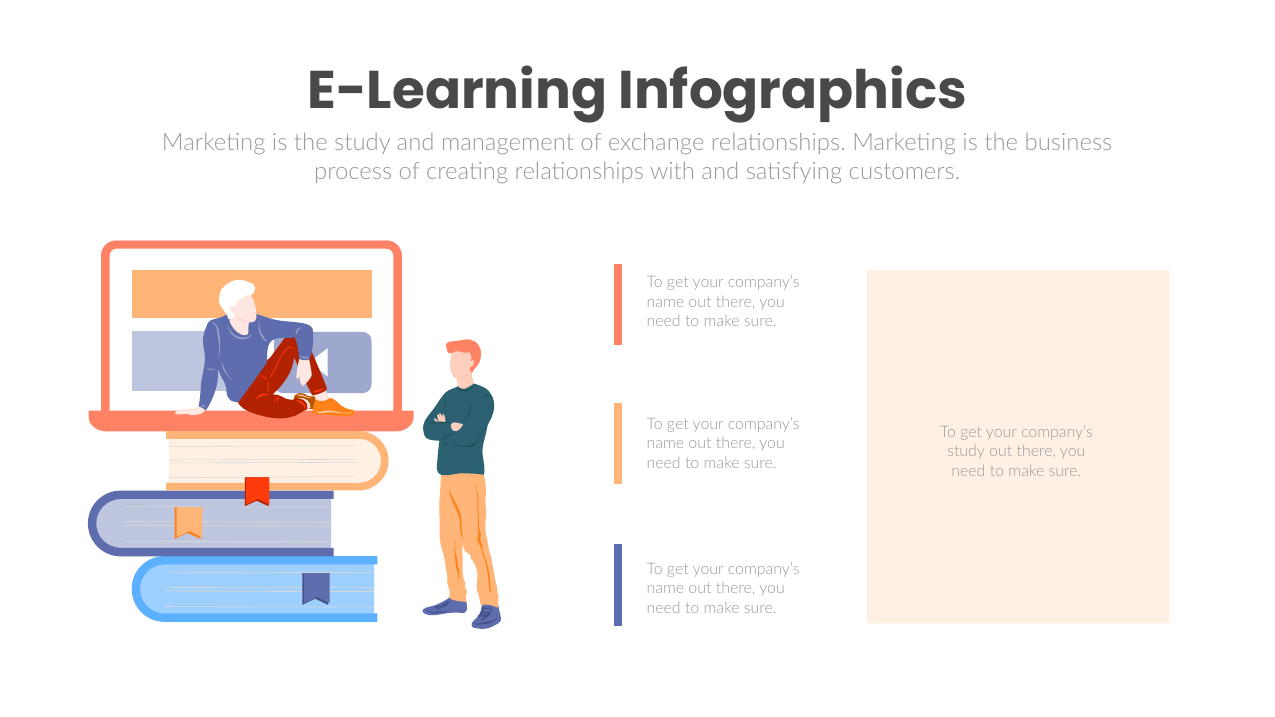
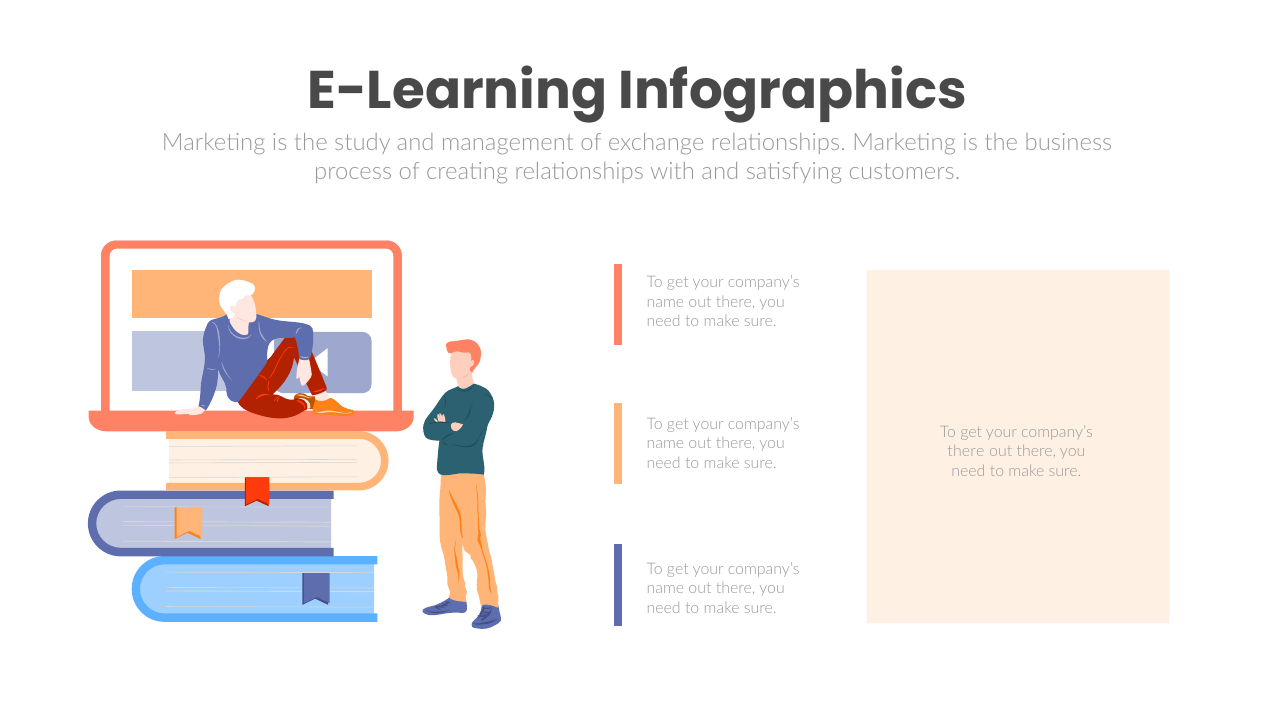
study at (966, 452): study -> there
